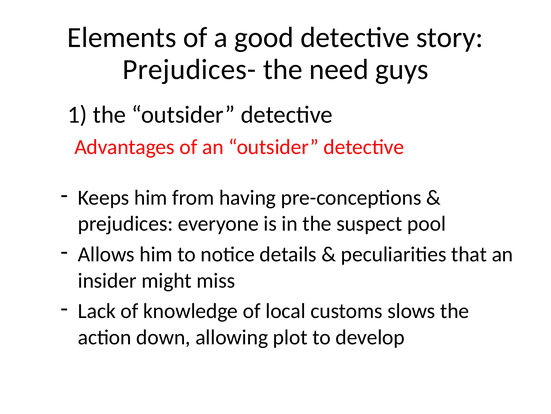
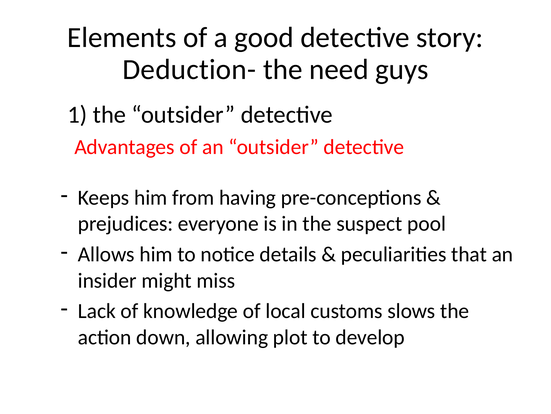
Prejudices-: Prejudices- -> Deduction-
